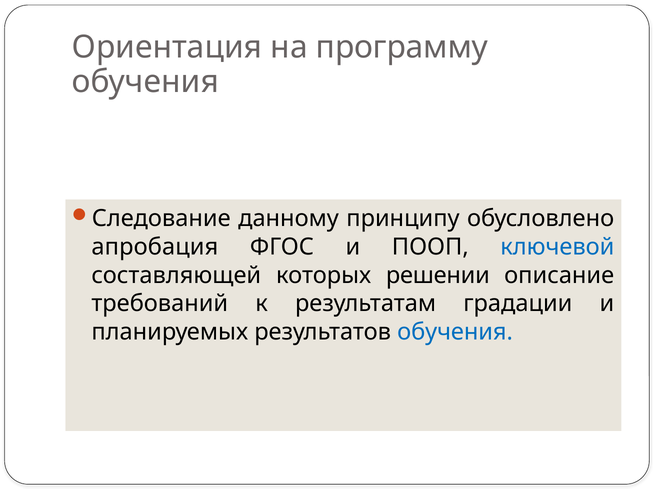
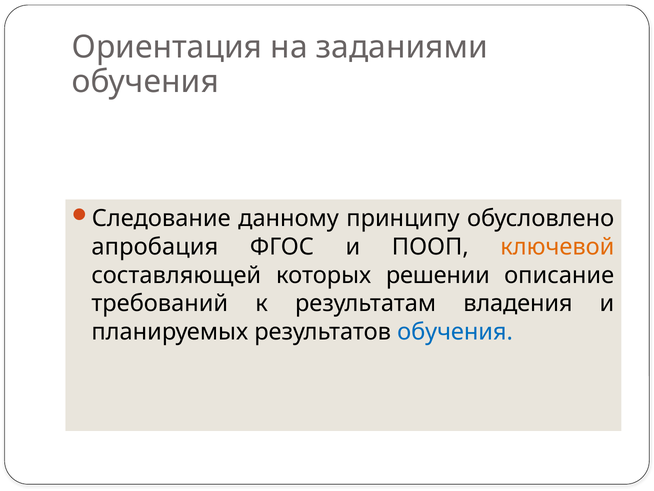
программу: программу -> заданиями
ключевой colour: blue -> orange
градации: градации -> владения
